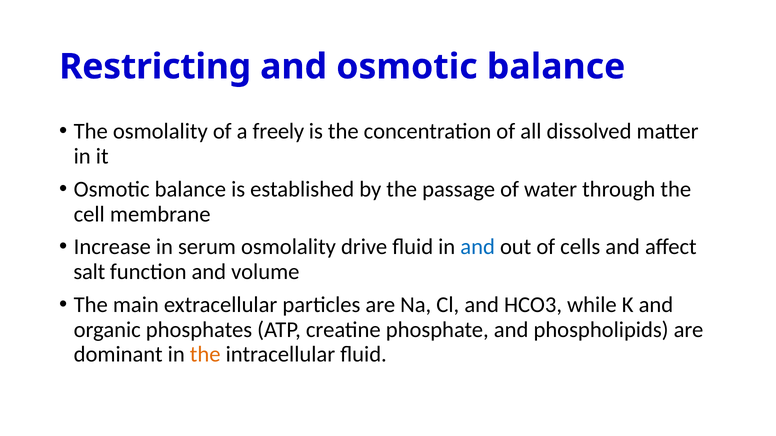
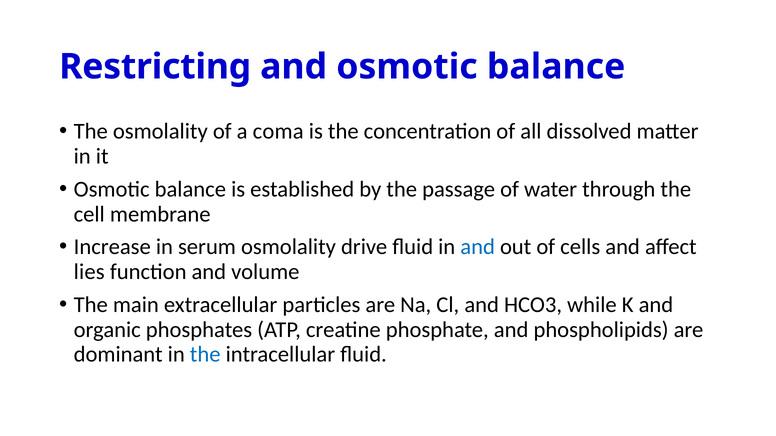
freely: freely -> coma
salt: salt -> lies
the at (205, 355) colour: orange -> blue
